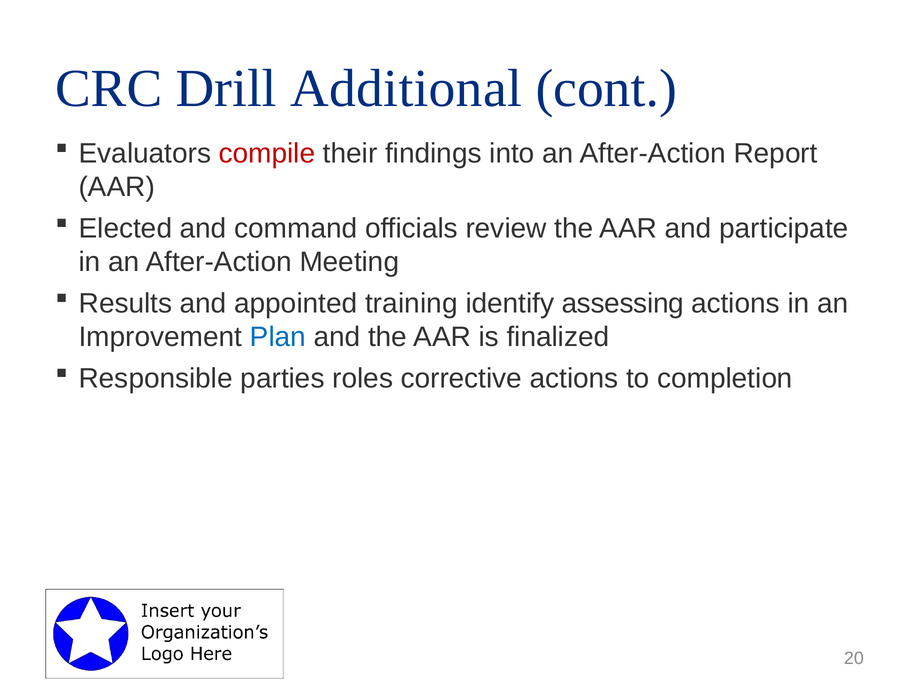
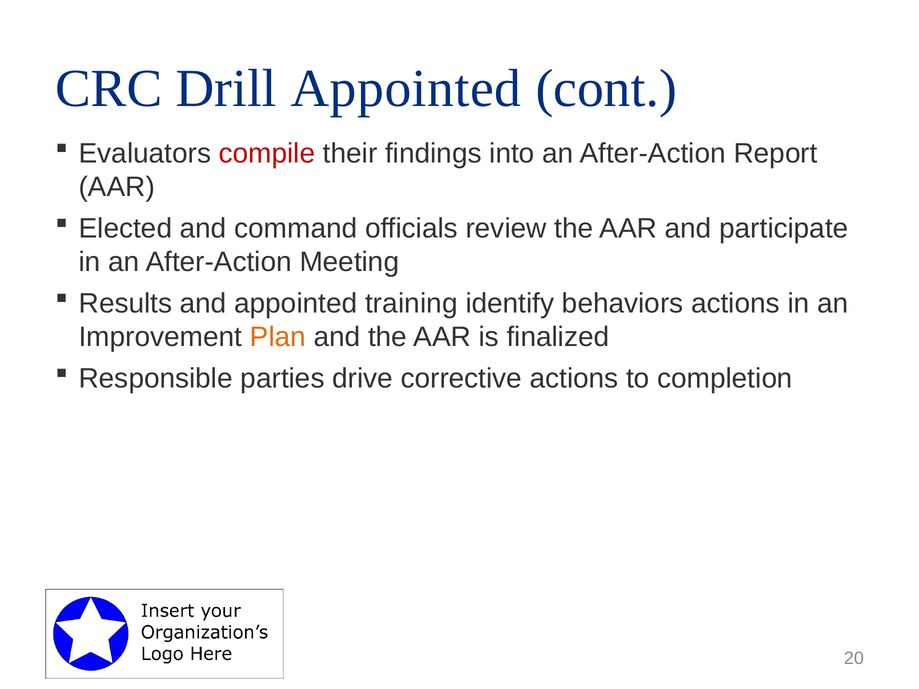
Drill Additional: Additional -> Appointed
assessing: assessing -> behaviors
Plan colour: blue -> orange
roles: roles -> drive
